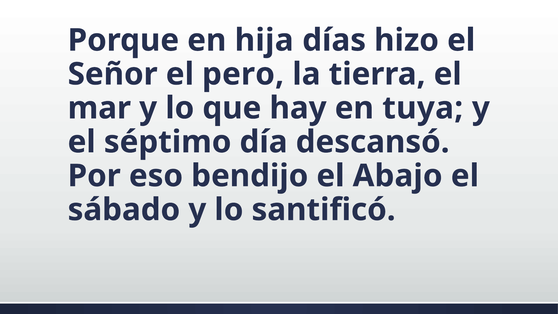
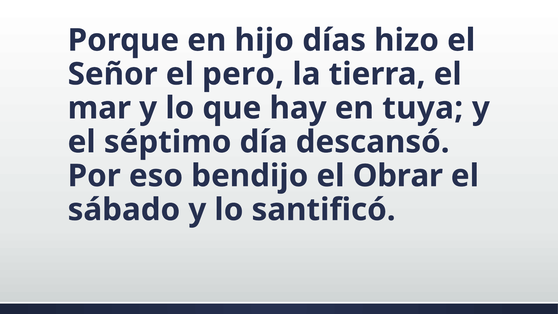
hija: hija -> hijo
Abajo: Abajo -> Obrar
